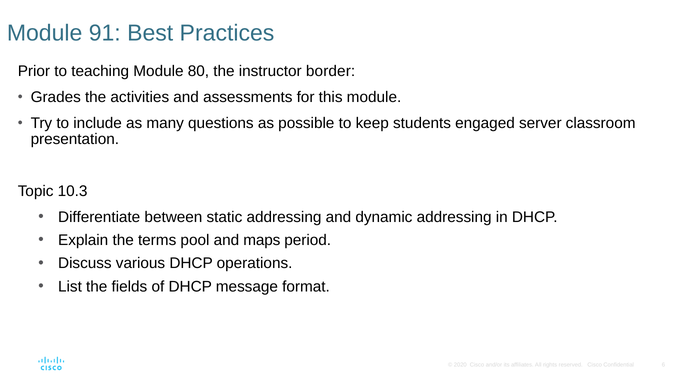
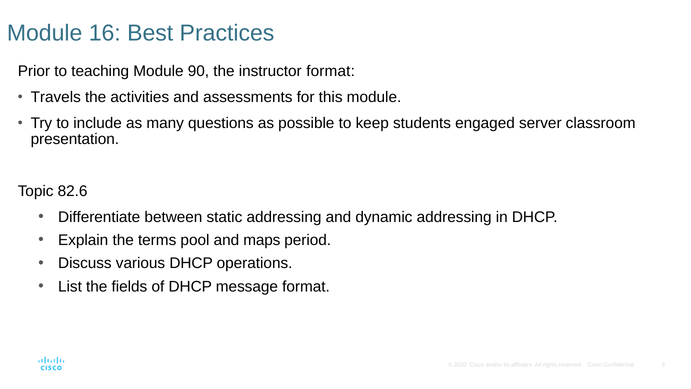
91: 91 -> 16
80: 80 -> 90
instructor border: border -> format
Grades: Grades -> Travels
10.3: 10.3 -> 82.6
